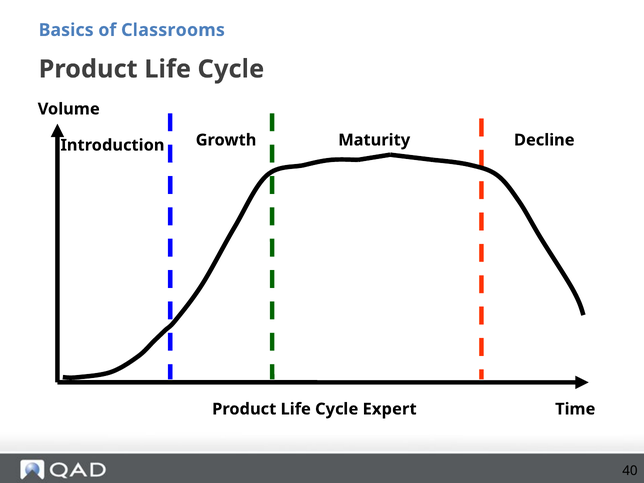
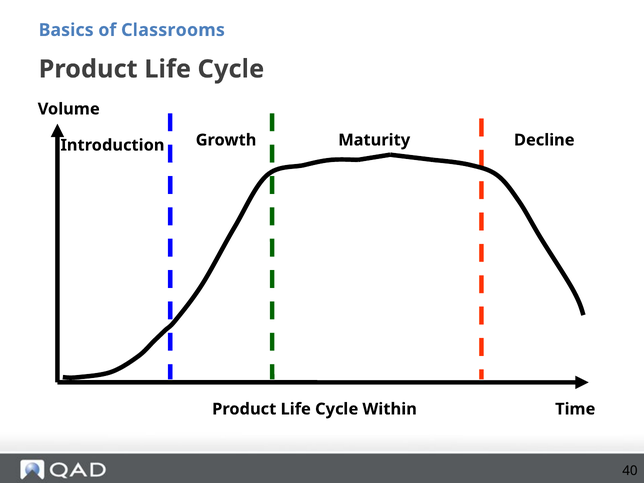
Expert: Expert -> Within
